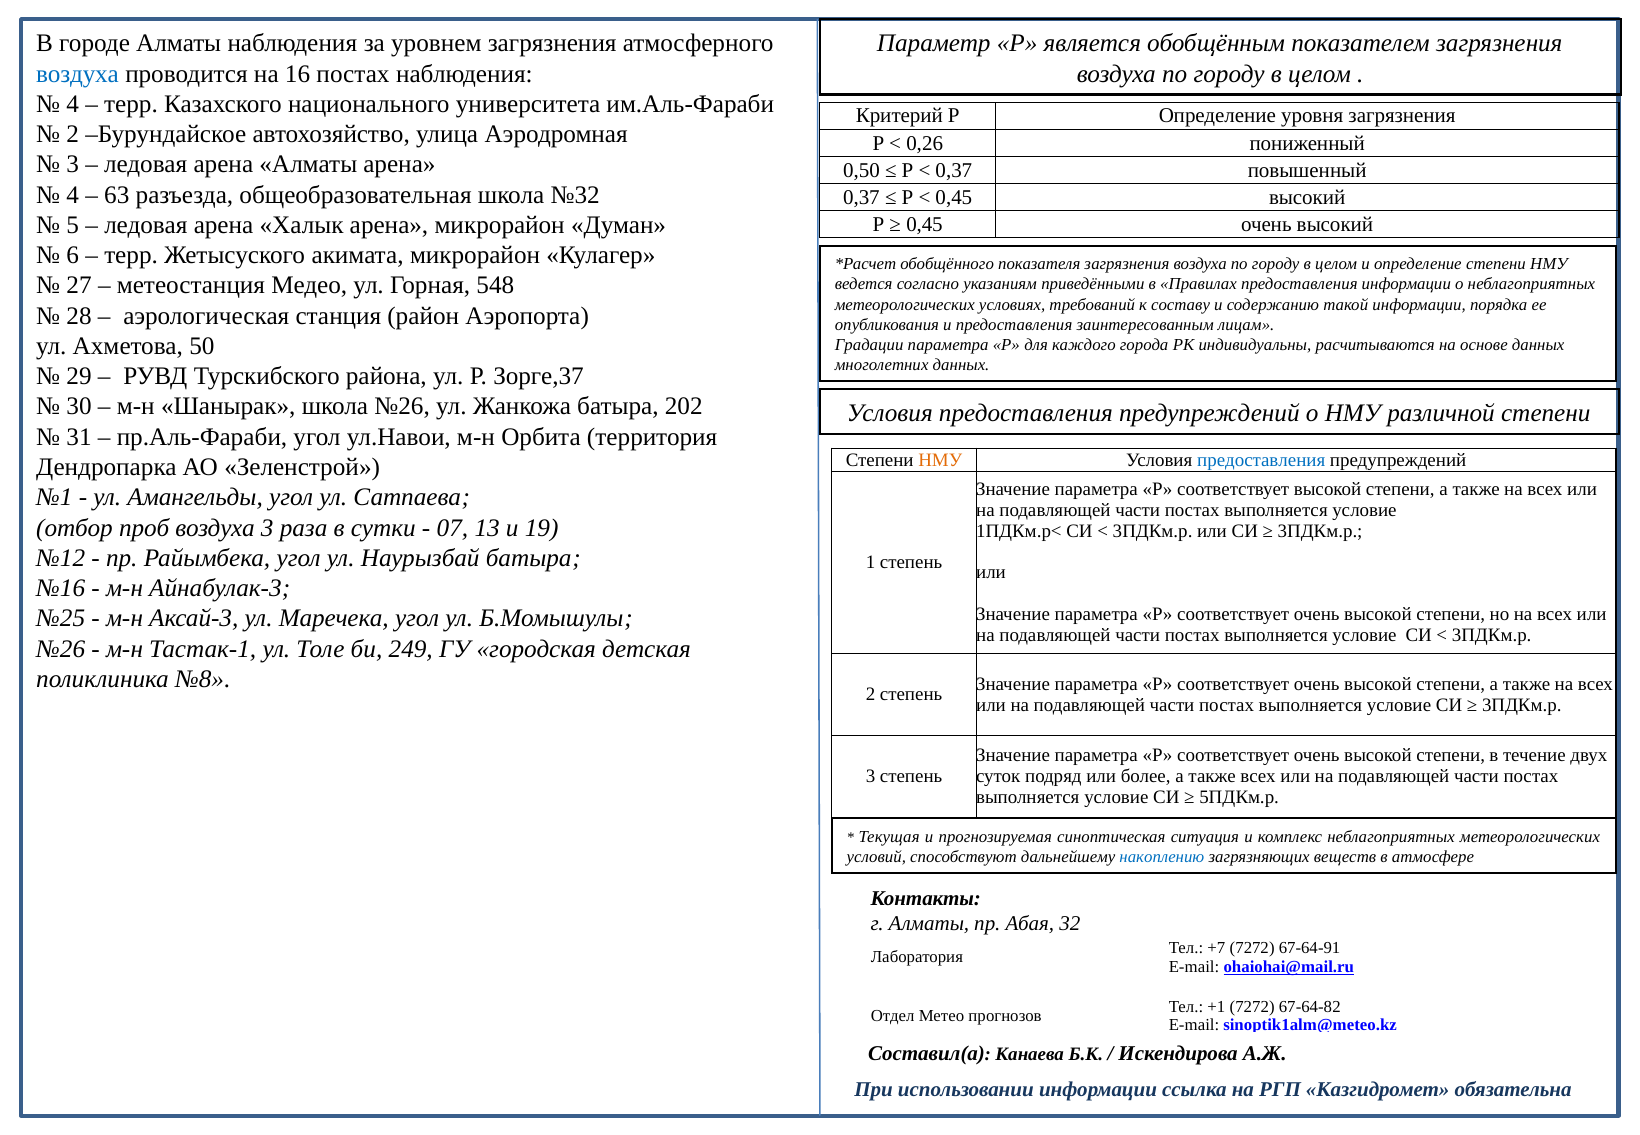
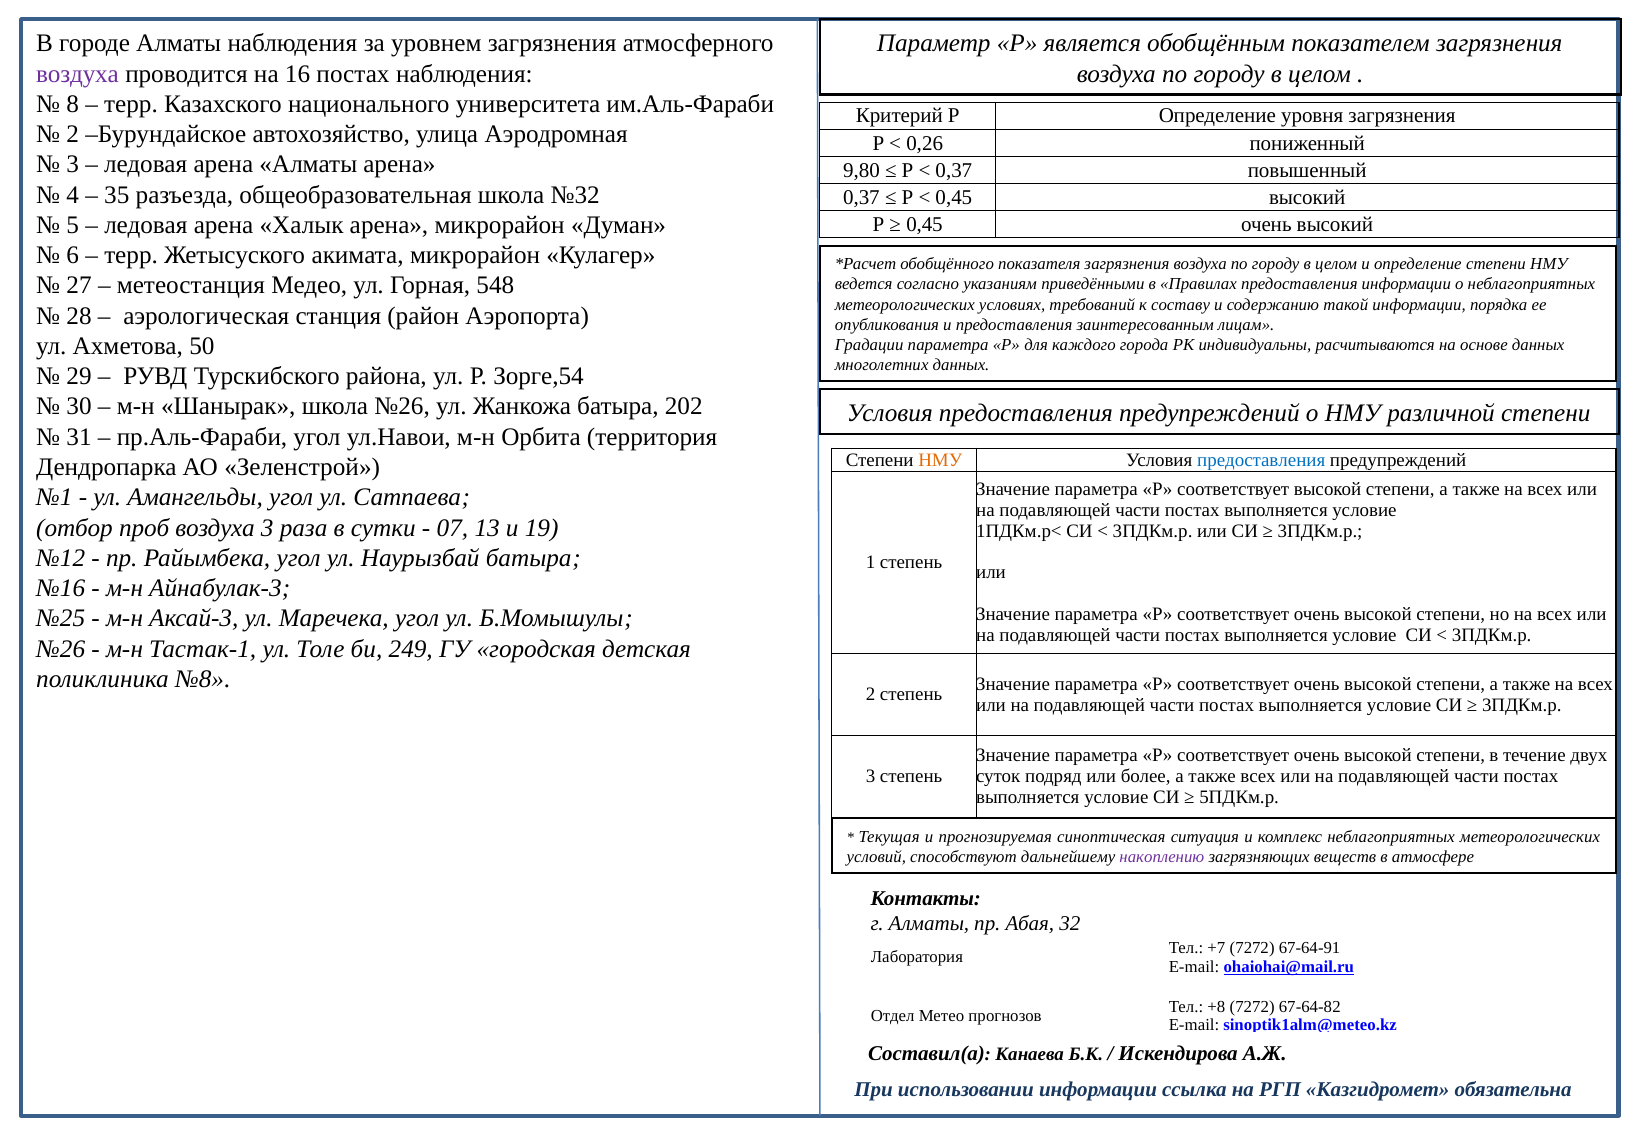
воздуха at (77, 74) colour: blue -> purple
4 at (73, 104): 4 -> 8
0,50: 0,50 -> 9,80
63: 63 -> 35
Зорге,37: Зорге,37 -> Зорге,54
накоплению colour: blue -> purple
+1: +1 -> +8
